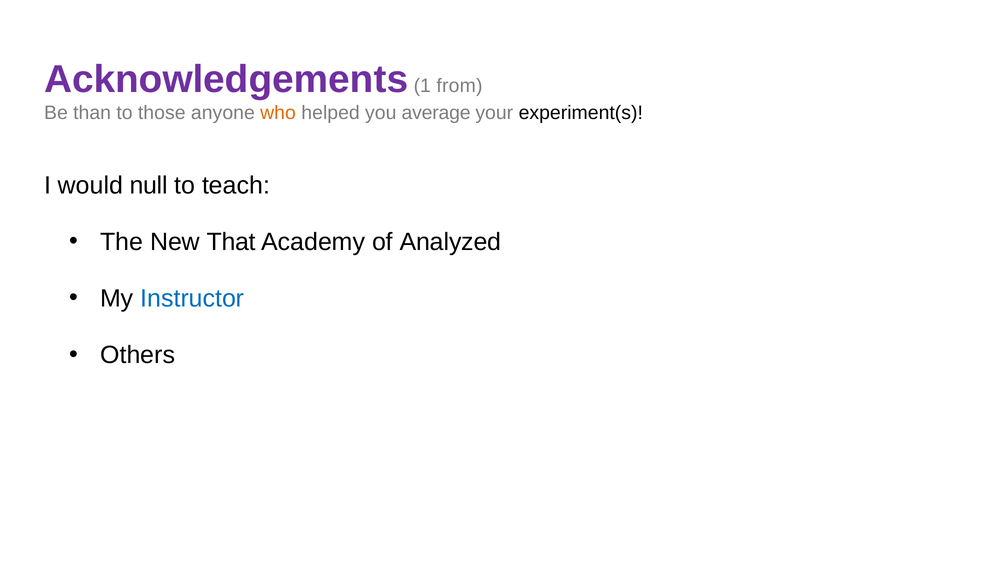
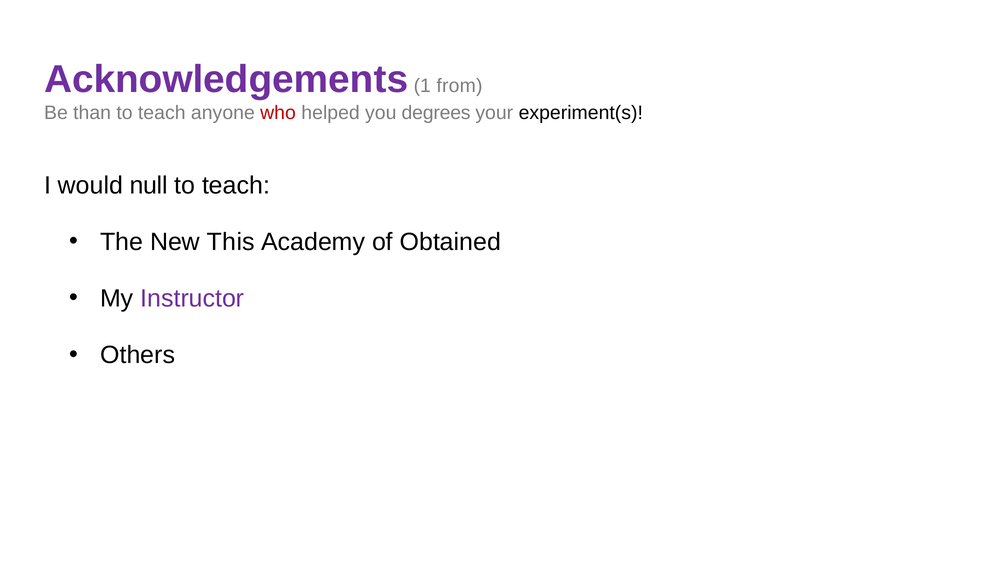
those at (162, 113): those -> teach
who colour: orange -> red
average: average -> degrees
That: That -> This
Analyzed: Analyzed -> Obtained
Instructor colour: blue -> purple
